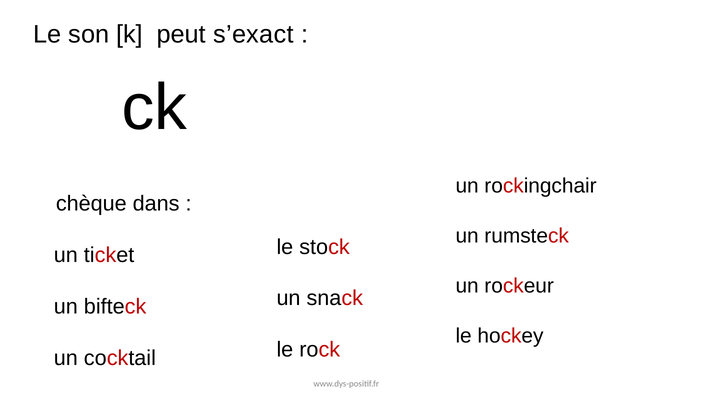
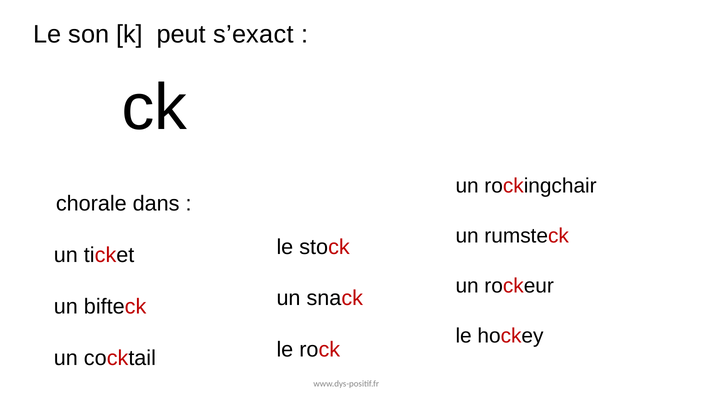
chèque: chèque -> chorale
